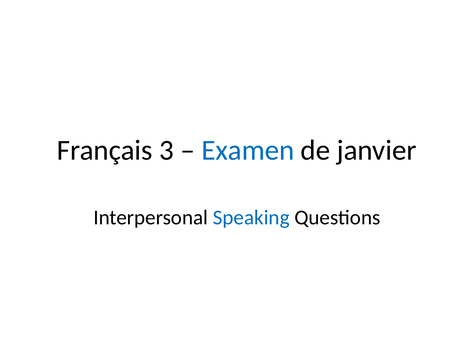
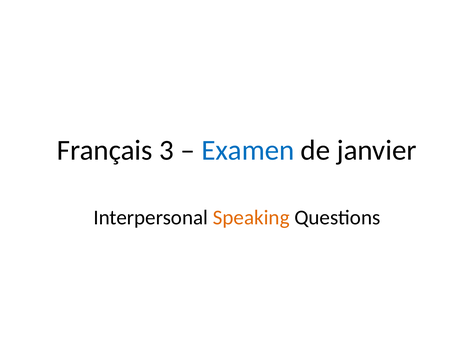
Speaking colour: blue -> orange
